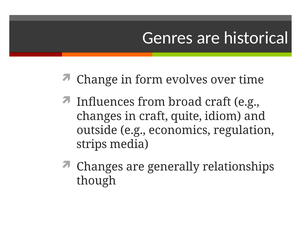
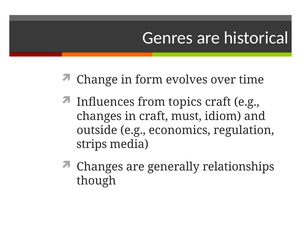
broad: broad -> topics
quite: quite -> must
